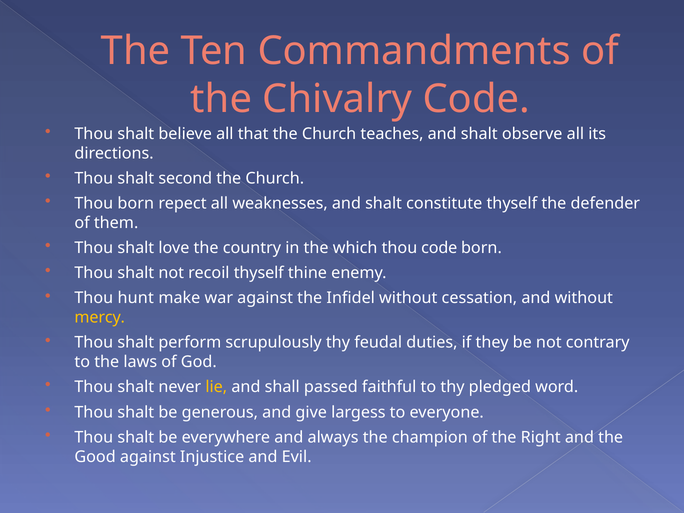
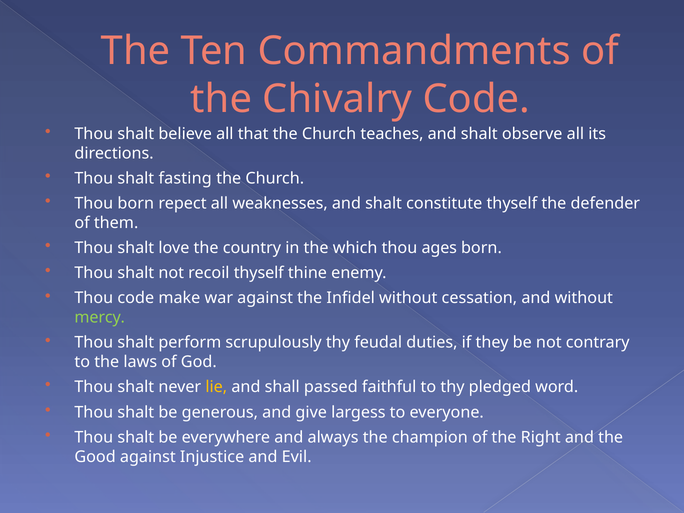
second: second -> fasting
thou code: code -> ages
Thou hunt: hunt -> code
mercy colour: yellow -> light green
